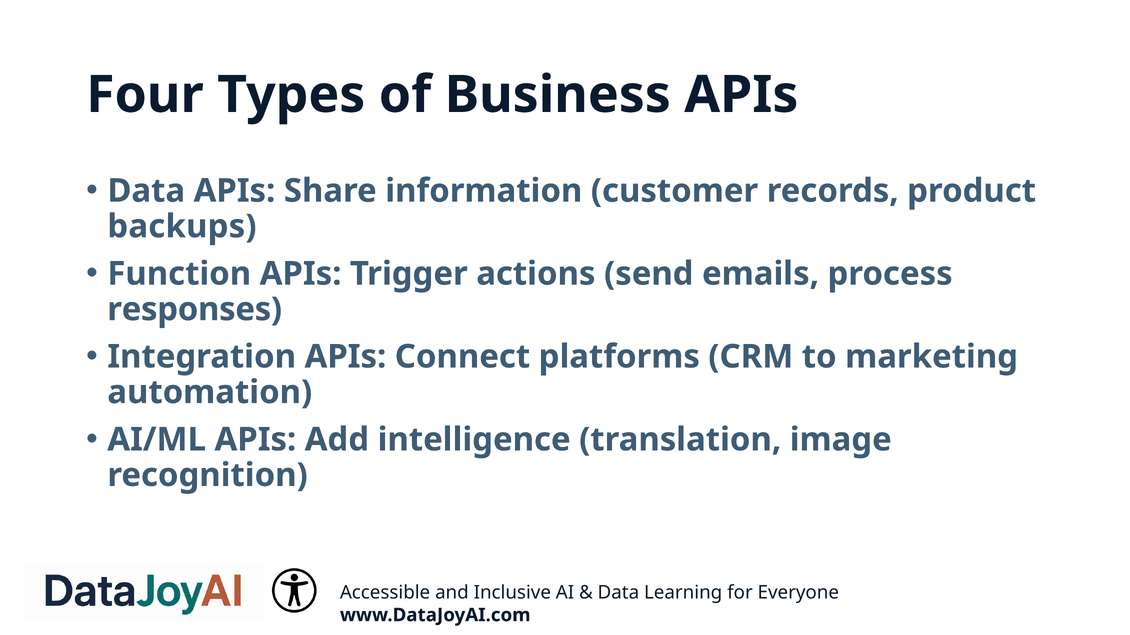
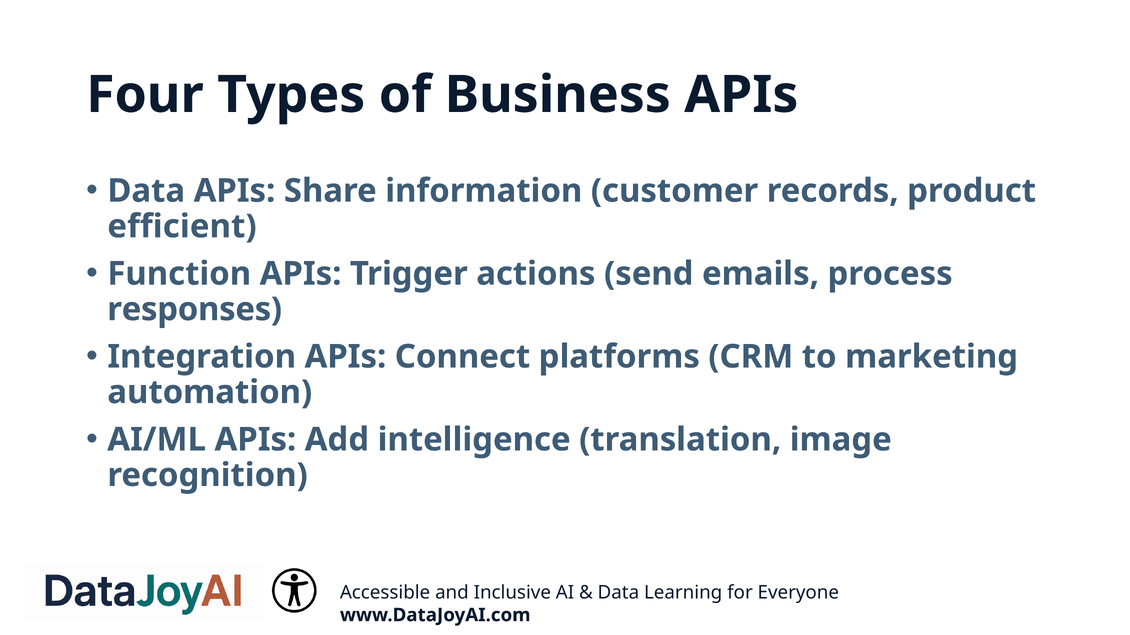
backups: backups -> efficient
